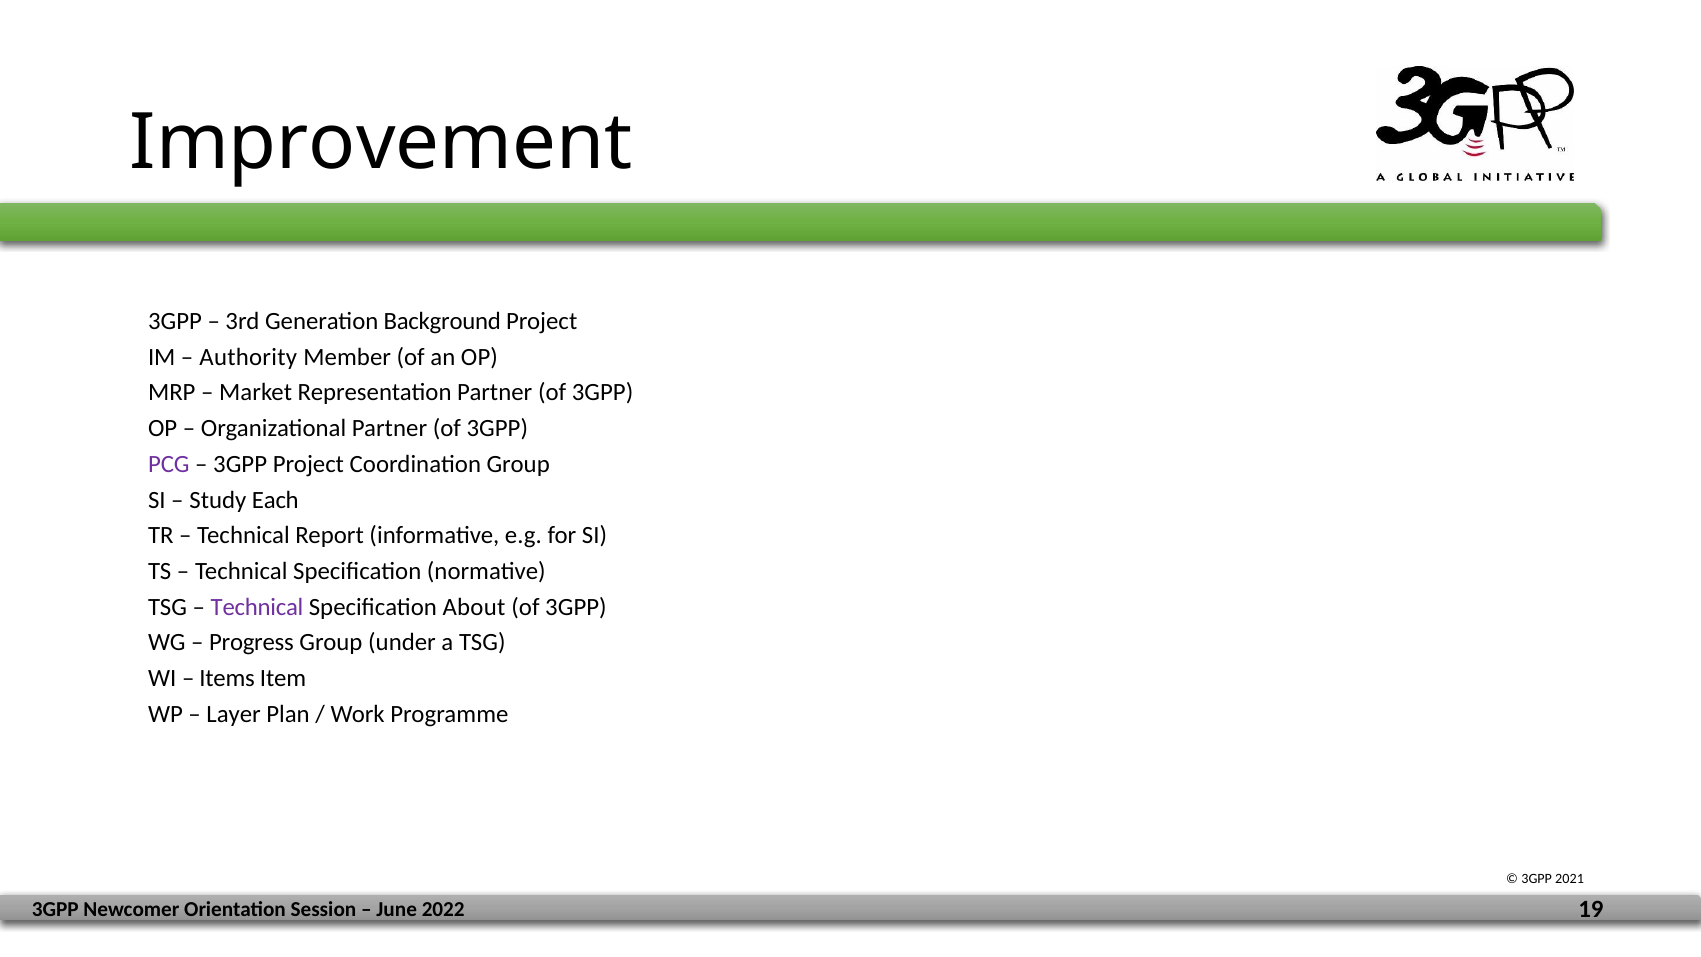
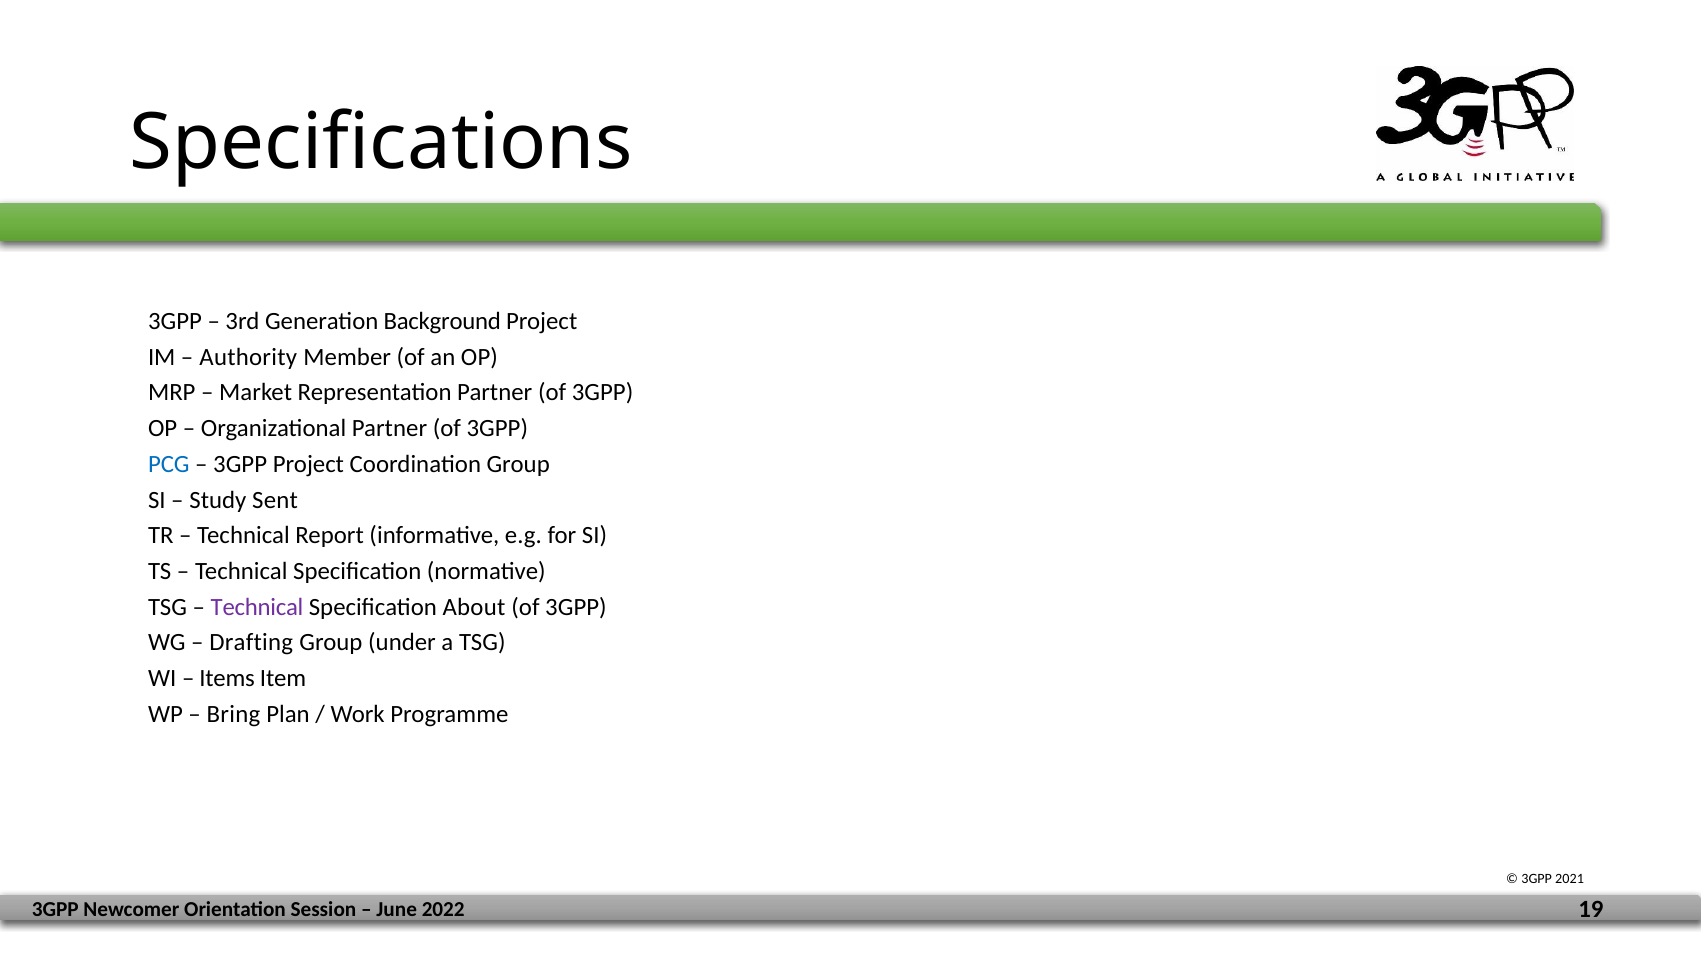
Improvement: Improvement -> Specifications
PCG colour: purple -> blue
Each: Each -> Sent
Progress: Progress -> Drafting
Layer: Layer -> Bring
